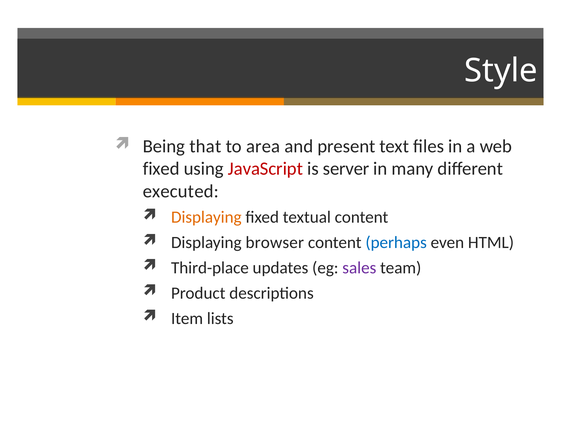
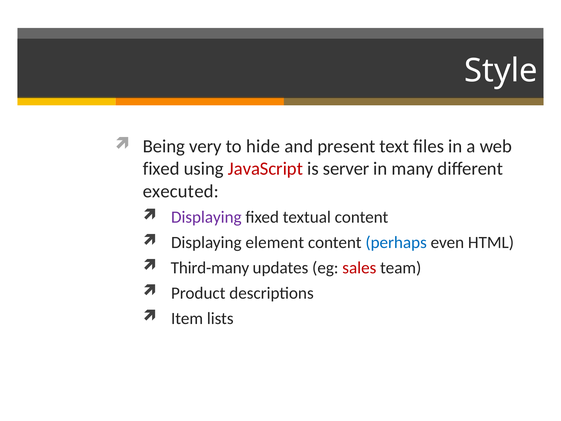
that: that -> very
area: area -> hide
Displaying at (206, 217) colour: orange -> purple
browser: browser -> element
Third-place: Third-place -> Third-many
sales colour: purple -> red
